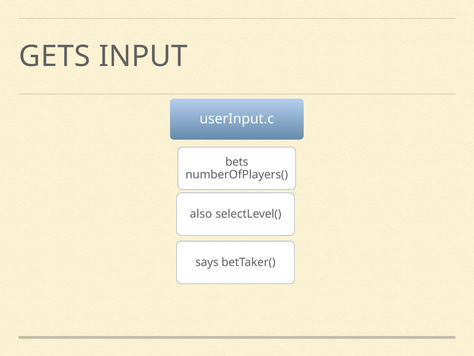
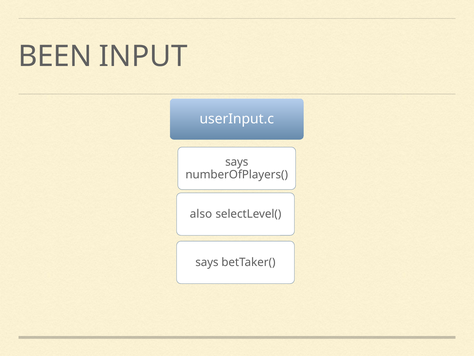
GETS: GETS -> BEEN
bets at (237, 162): bets -> says
